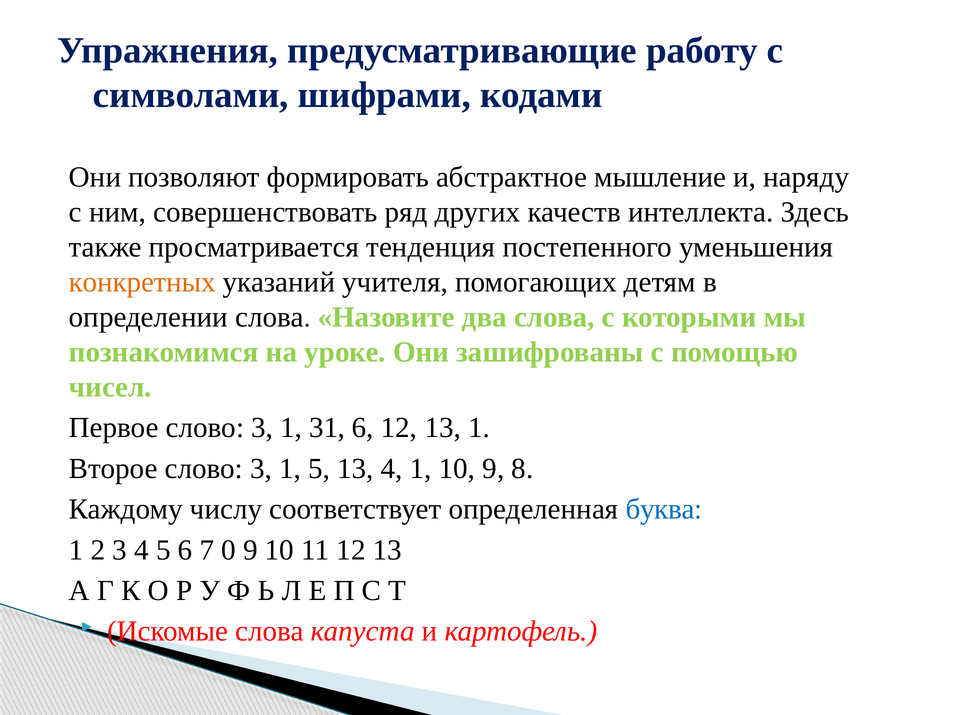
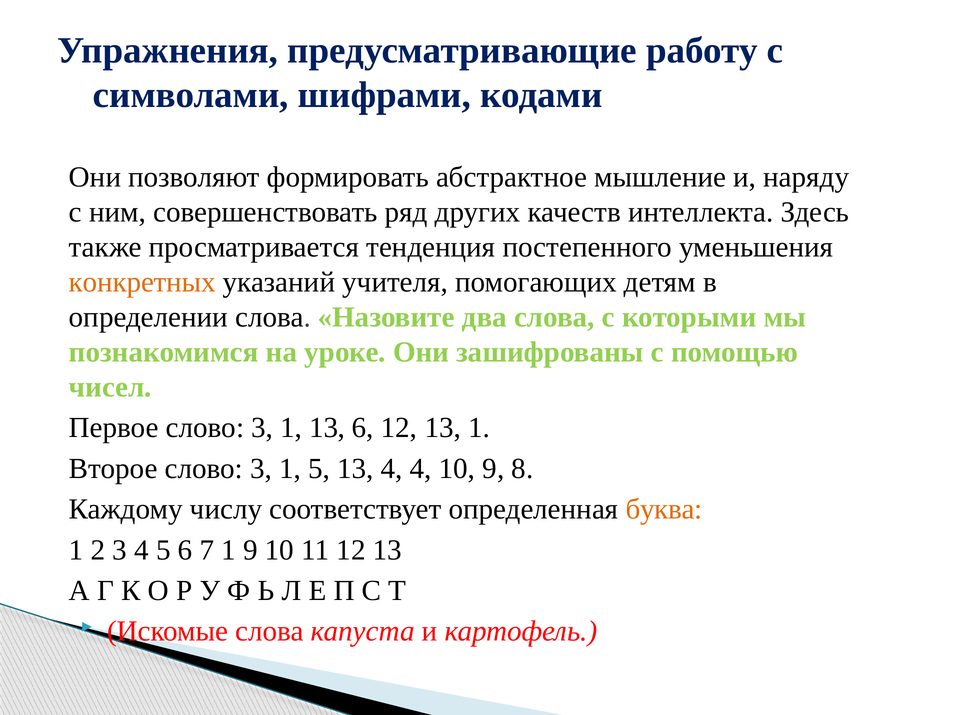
1 31: 31 -> 13
4 1: 1 -> 4
буква colour: blue -> orange
7 0: 0 -> 1
